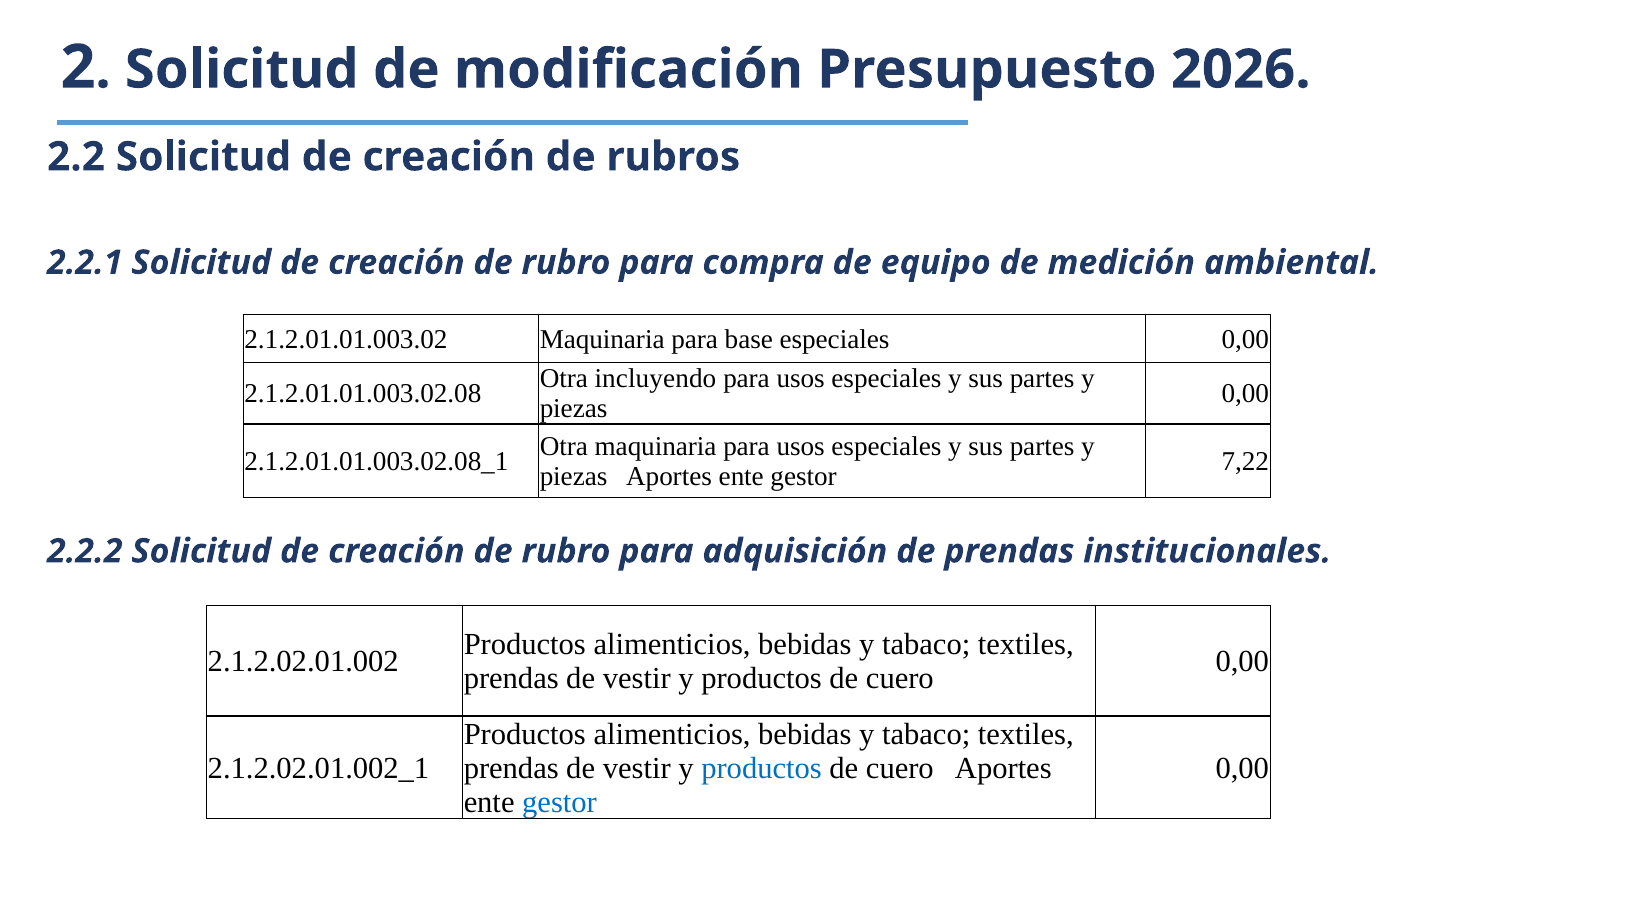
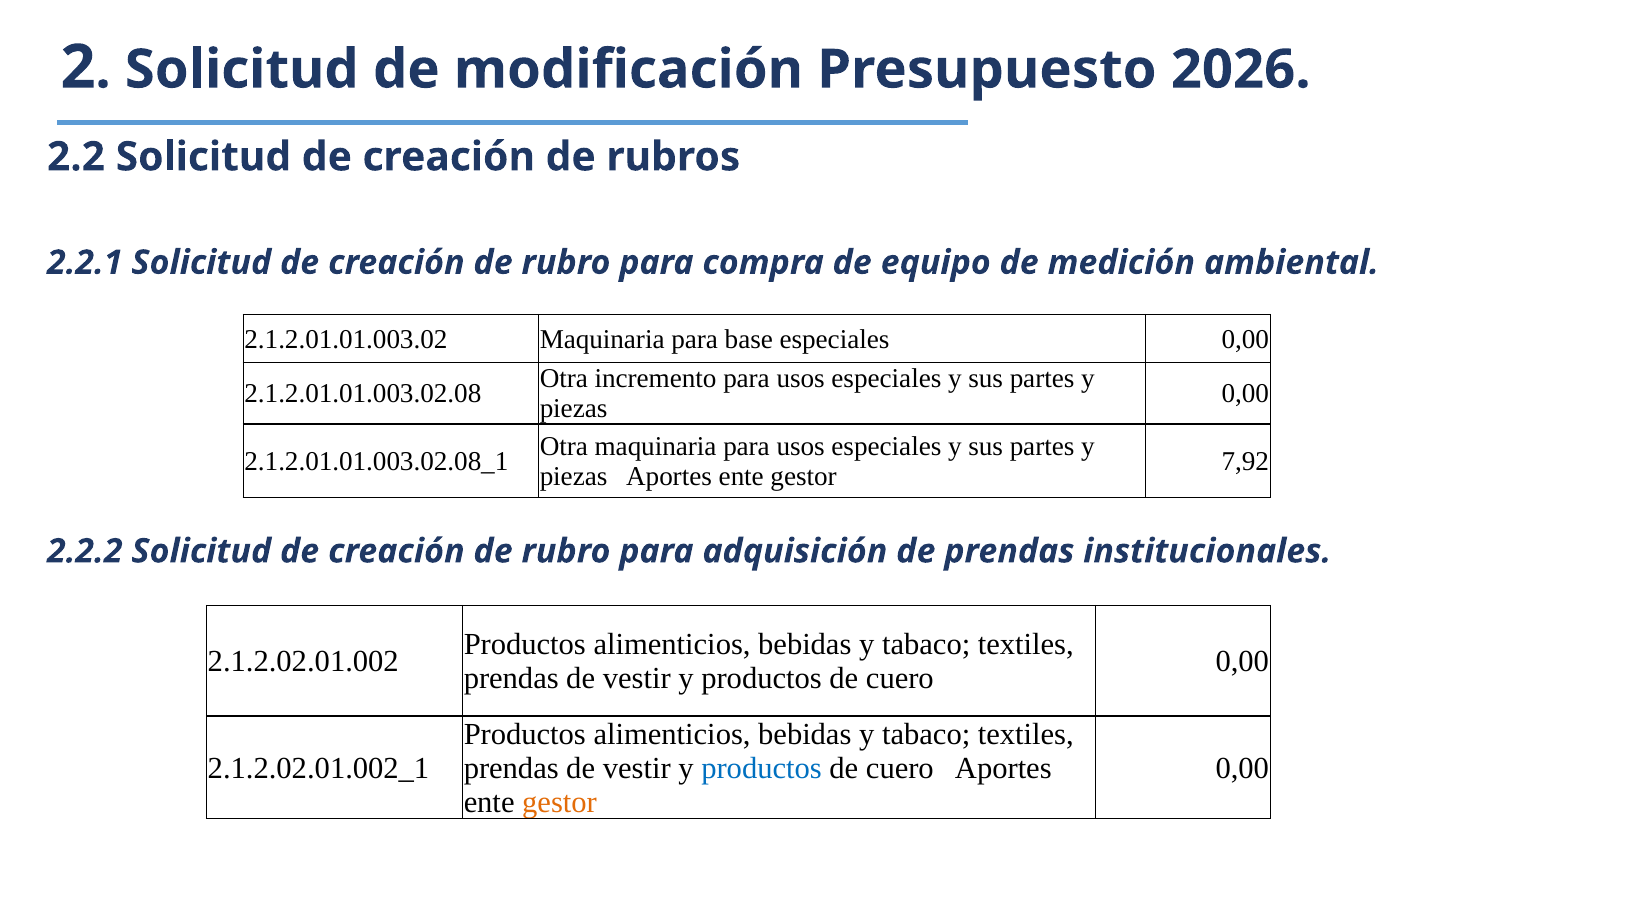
incluyendo: incluyendo -> incremento
7,22: 7,22 -> 7,92
gestor at (560, 802) colour: blue -> orange
